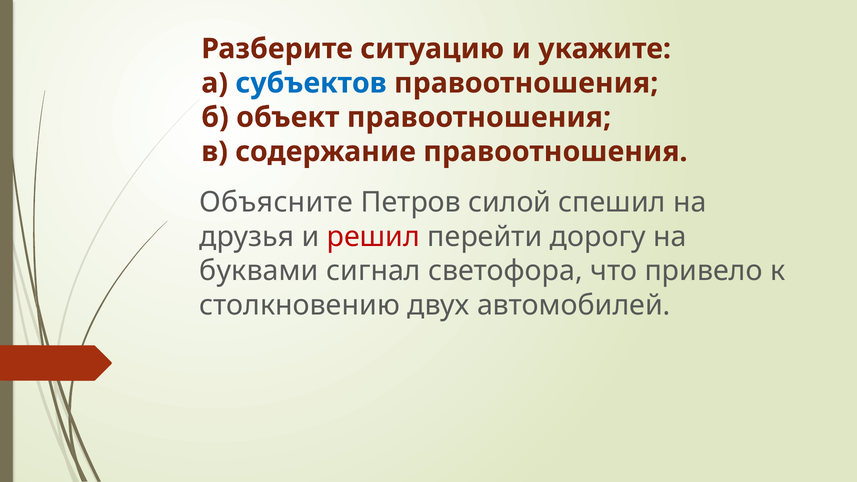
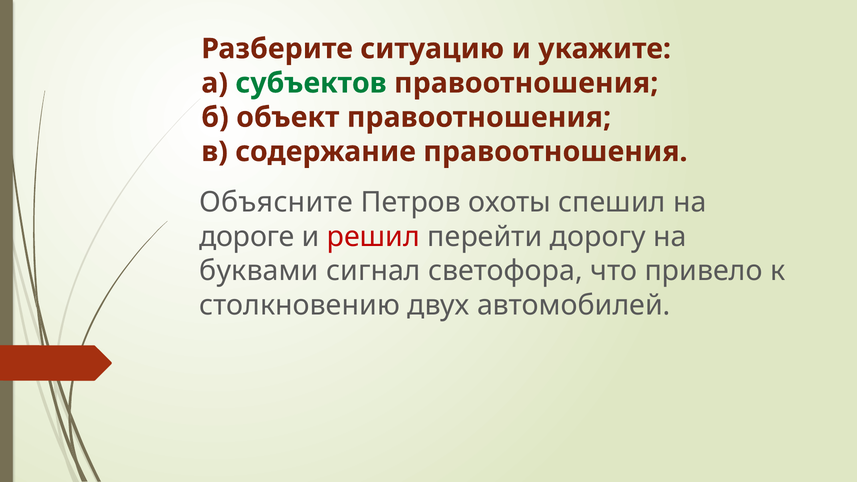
субъектов colour: blue -> green
силой: силой -> охоты
друзья: друзья -> дороге
